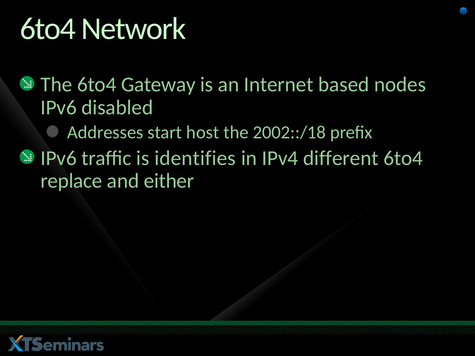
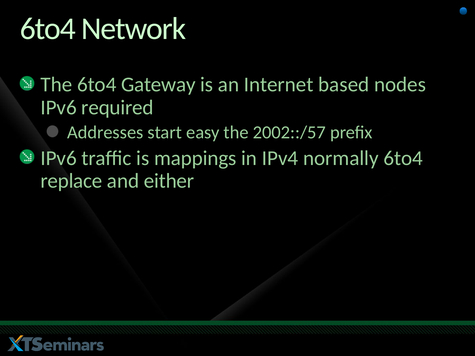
disabled: disabled -> required
host: host -> easy
2002::/18: 2002::/18 -> 2002::/57
identifies: identifies -> mappings
different: different -> normally
